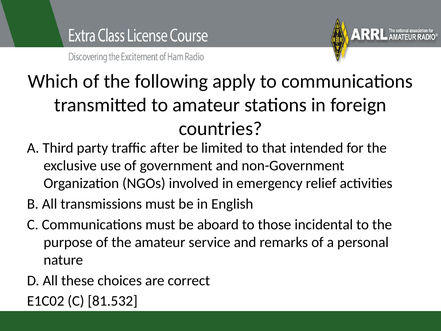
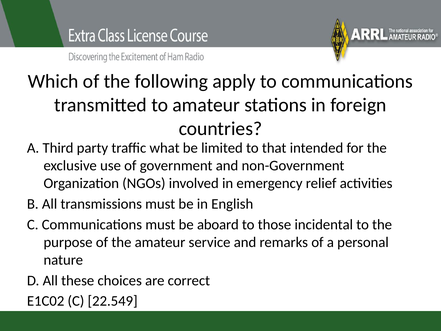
after: after -> what
81.532: 81.532 -> 22.549
